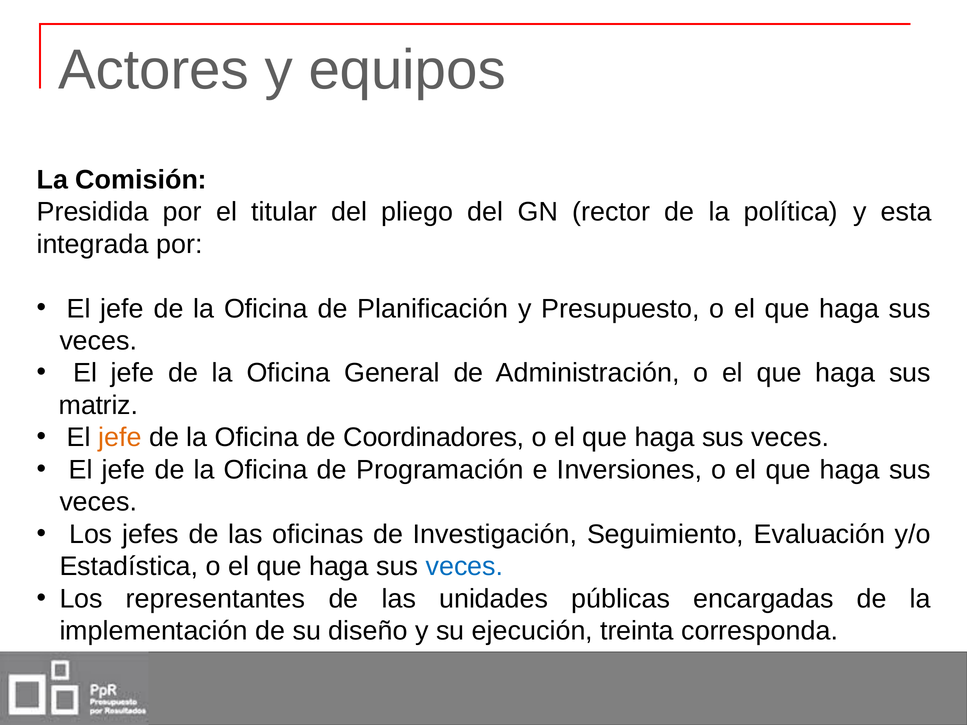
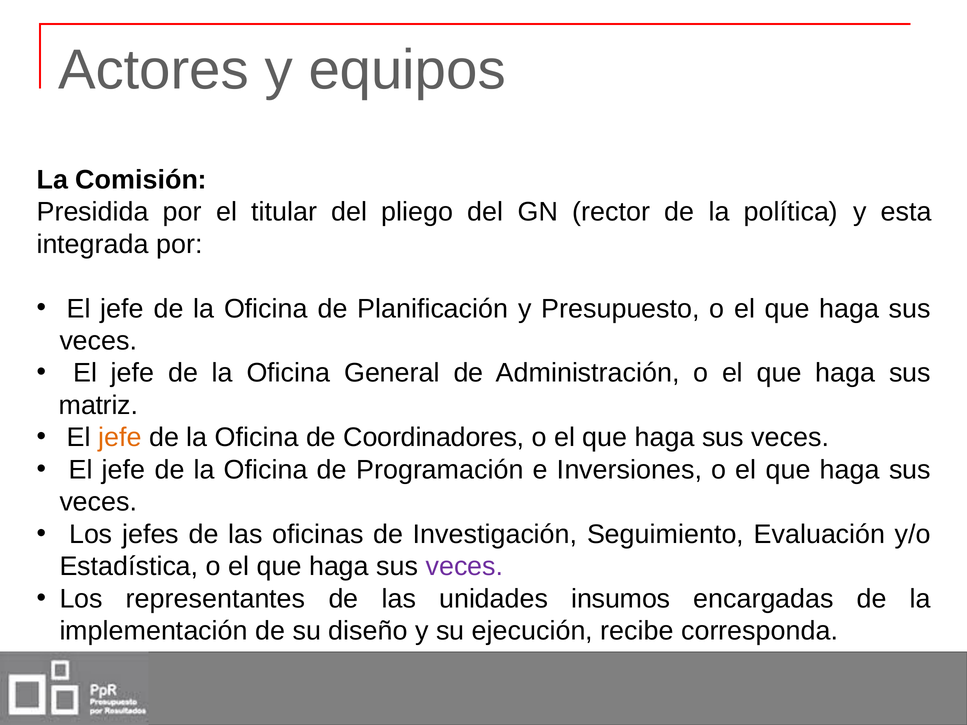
veces at (464, 567) colour: blue -> purple
públicas: públicas -> insumos
treinta: treinta -> recibe
